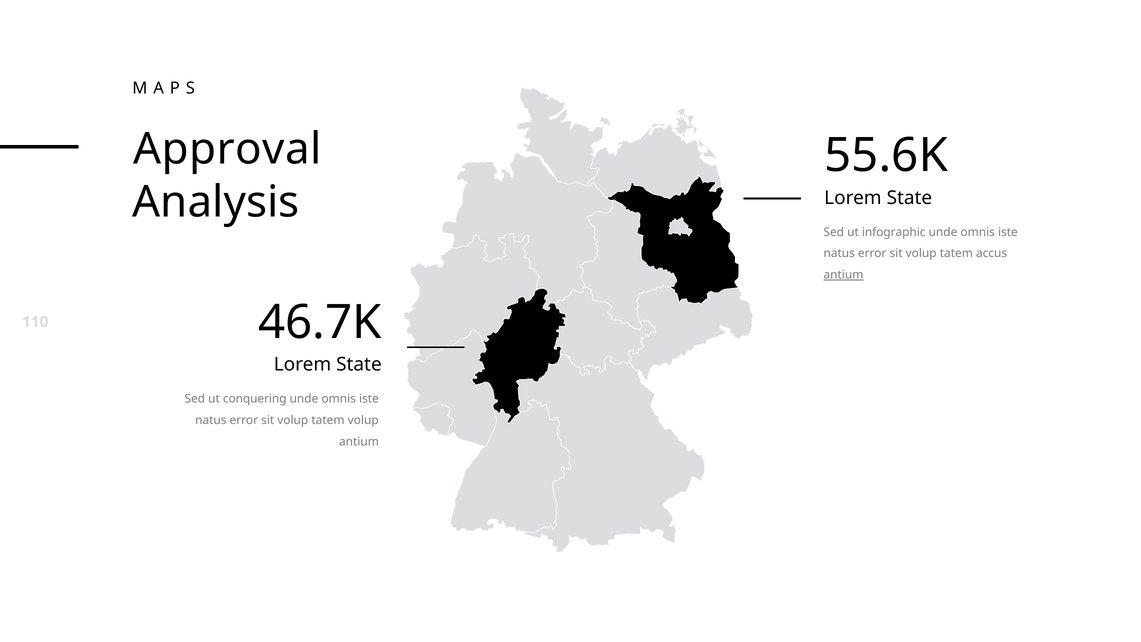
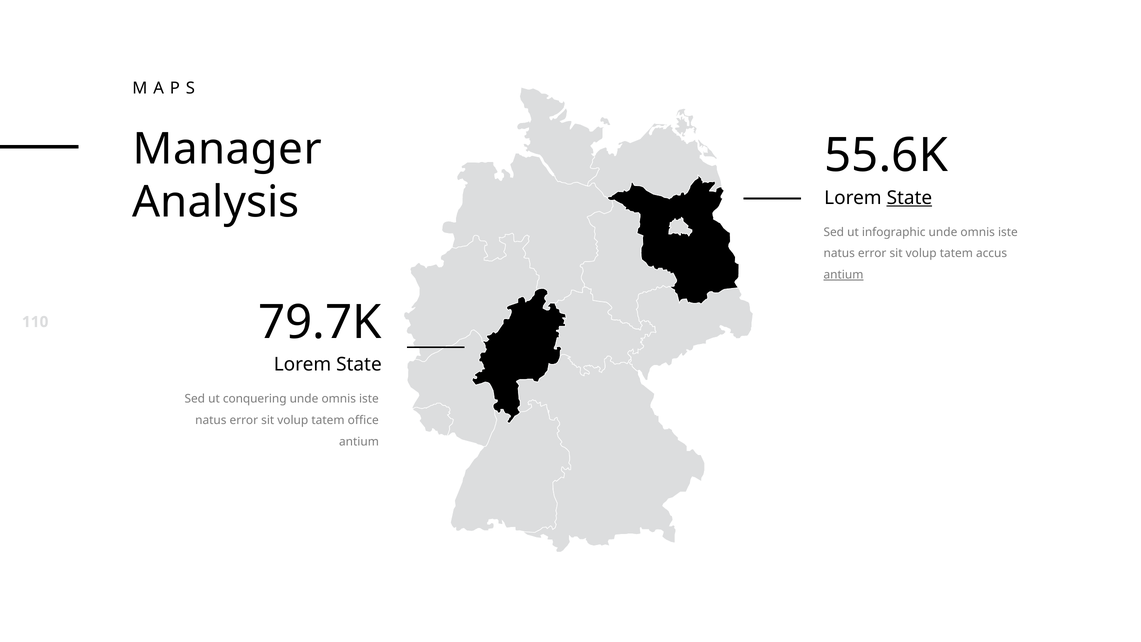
Approval: Approval -> Manager
State at (909, 198) underline: none -> present
46.7K: 46.7K -> 79.7K
tatem volup: volup -> office
